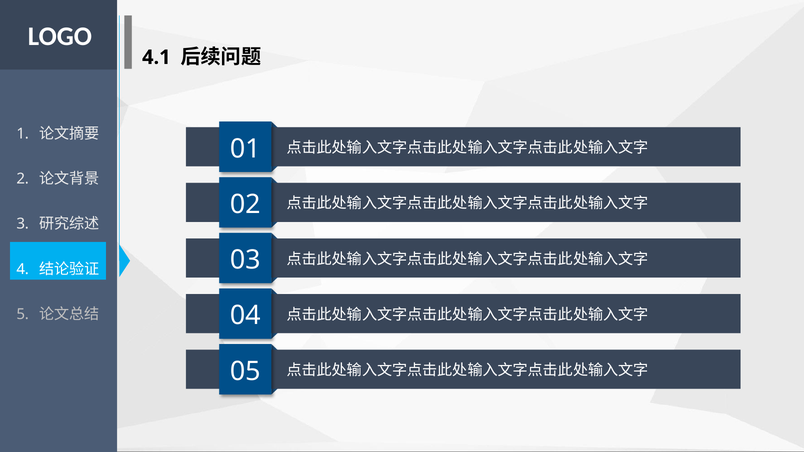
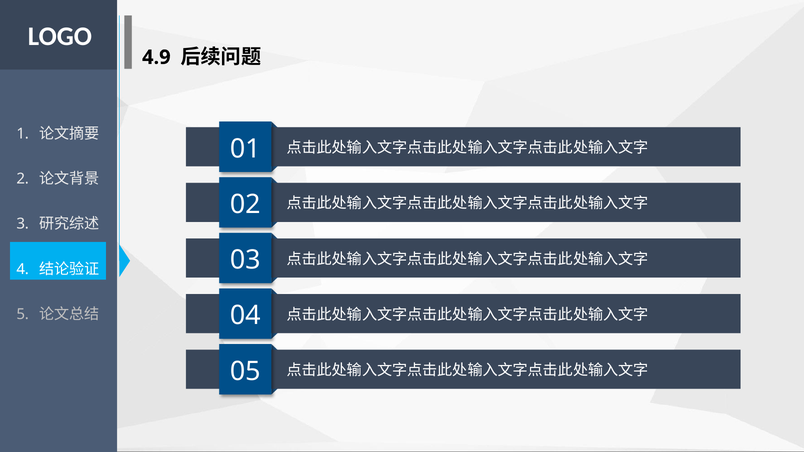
4.1: 4.1 -> 4.9
